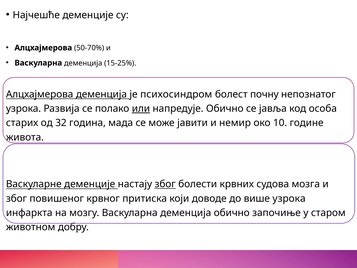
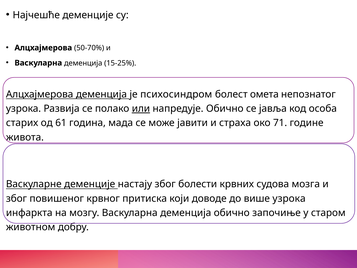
почну: почну -> омета
32: 32 -> 61
немир: немир -> страха
10: 10 -> 71
због at (165, 184) underline: present -> none
